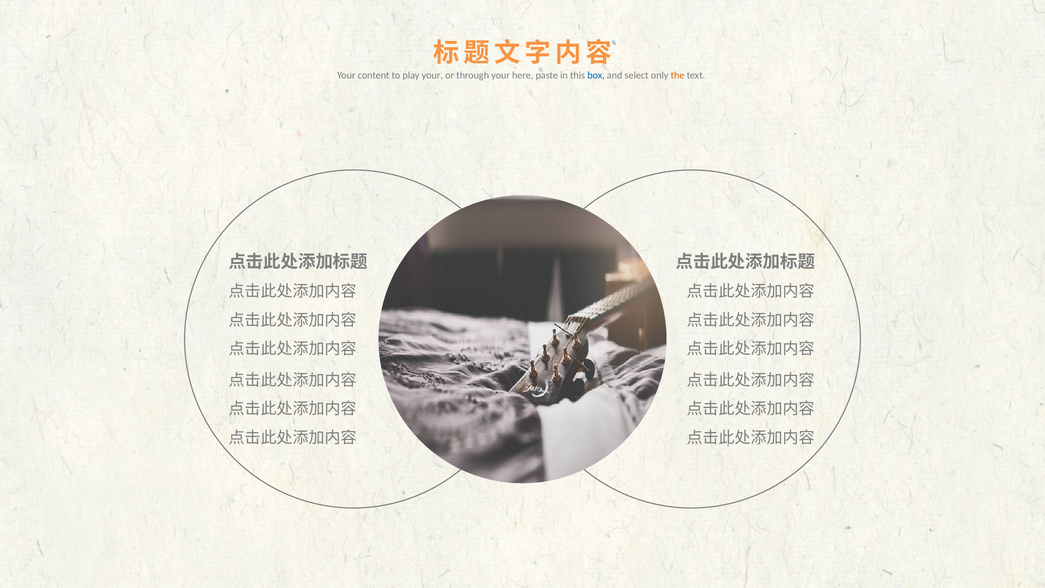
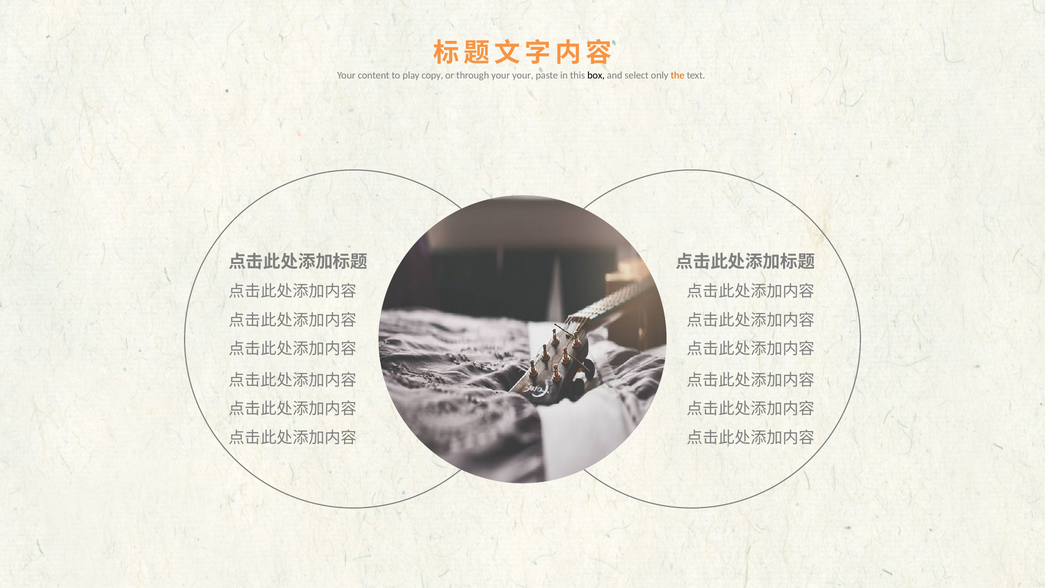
play your: your -> copy
your here: here -> your
box colour: blue -> black
